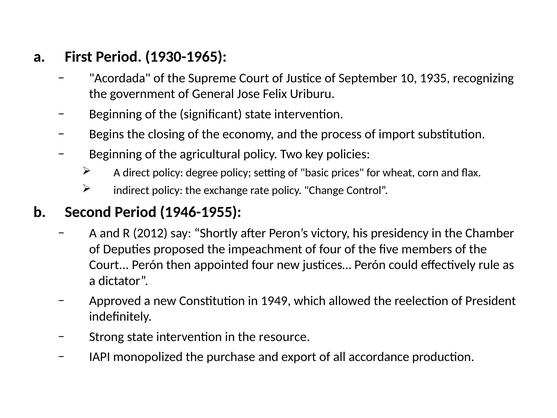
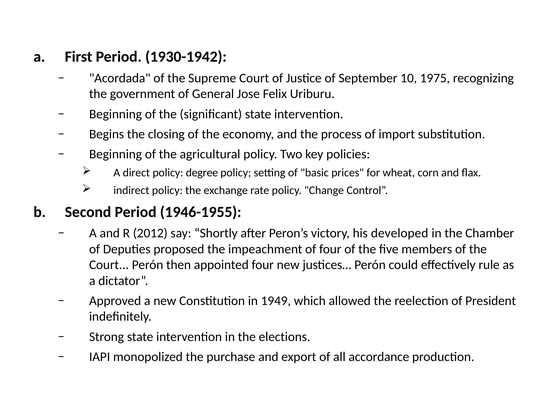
1930-1965: 1930-1965 -> 1930-1942
1935: 1935 -> 1975
presidency: presidency -> developed
resource: resource -> elections
